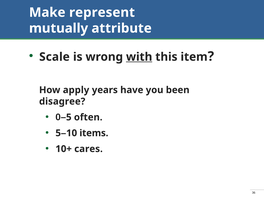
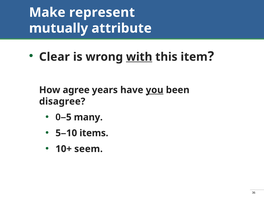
Scale: Scale -> Clear
apply: apply -> agree
you underline: none -> present
often: often -> many
cares: cares -> seem
